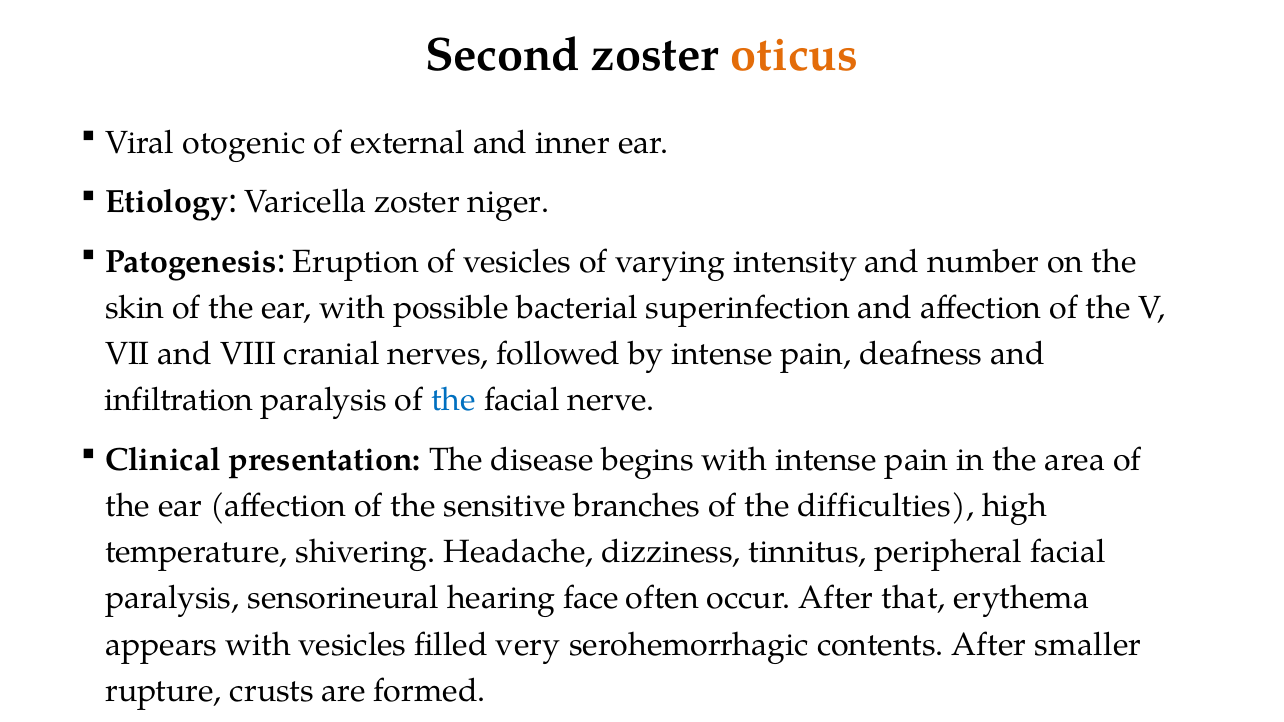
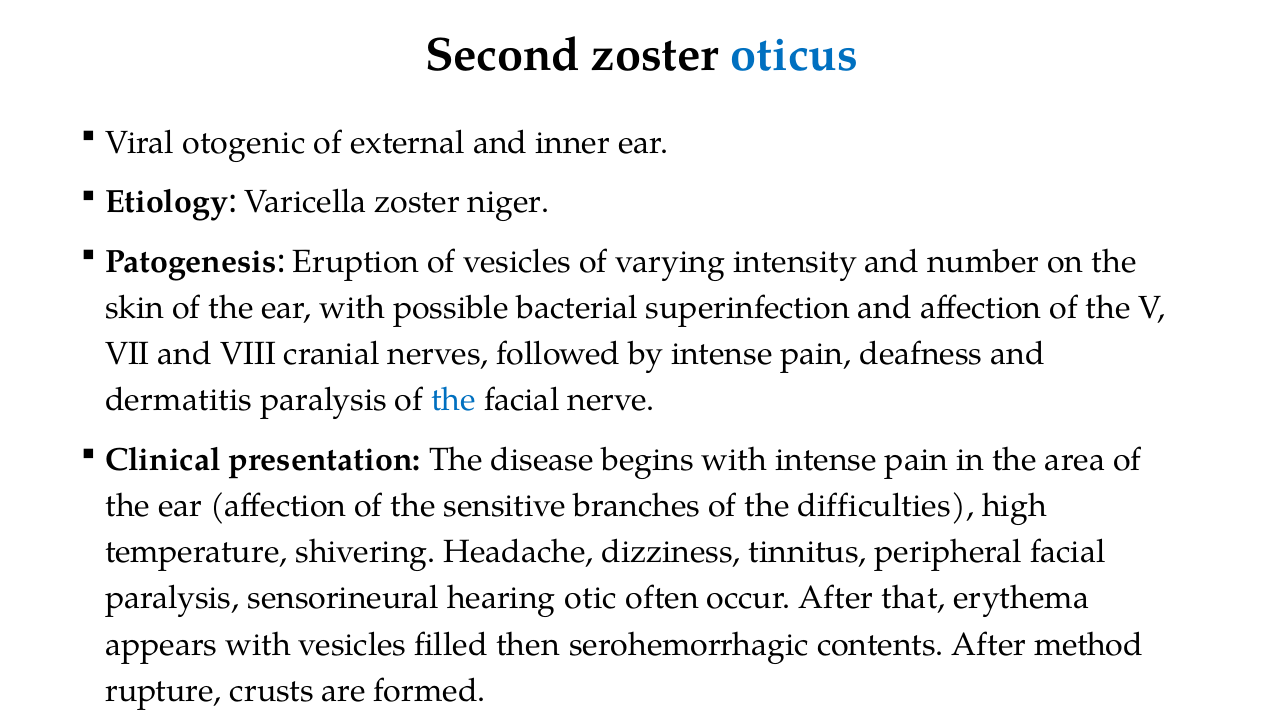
oticus colour: orange -> blue
infiltration: infiltration -> dermatitis
face: face -> otic
very: very -> then
smaller: smaller -> method
